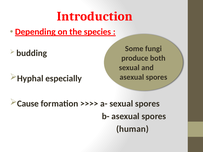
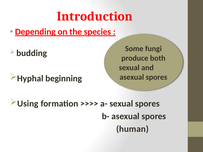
especially: especially -> beginning
Cause: Cause -> Using
